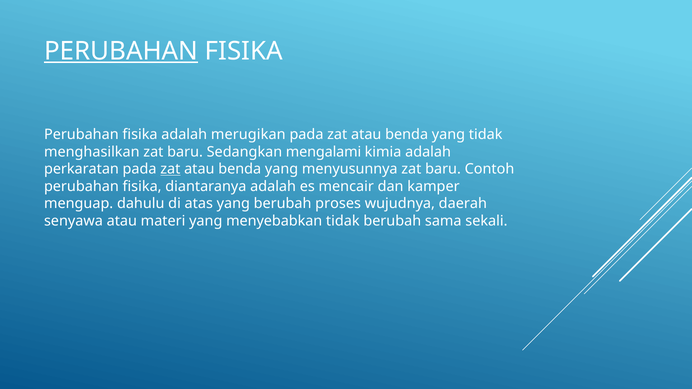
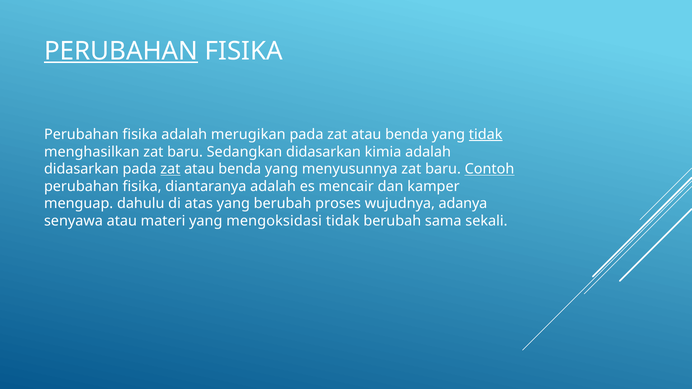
tidak at (486, 135) underline: none -> present
Sedangkan mengalami: mengalami -> didasarkan
perkaratan at (81, 169): perkaratan -> didasarkan
Contoh underline: none -> present
daerah: daerah -> adanya
menyebabkan: menyebabkan -> mengoksidasi
